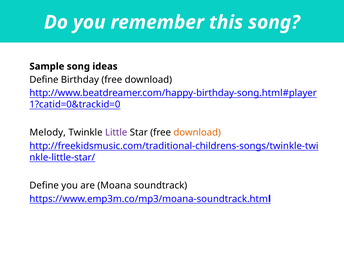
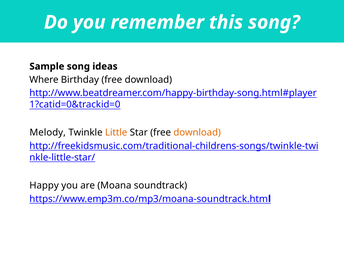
Define at (44, 80): Define -> Where
Little colour: purple -> orange
Define at (44, 185): Define -> Happy
